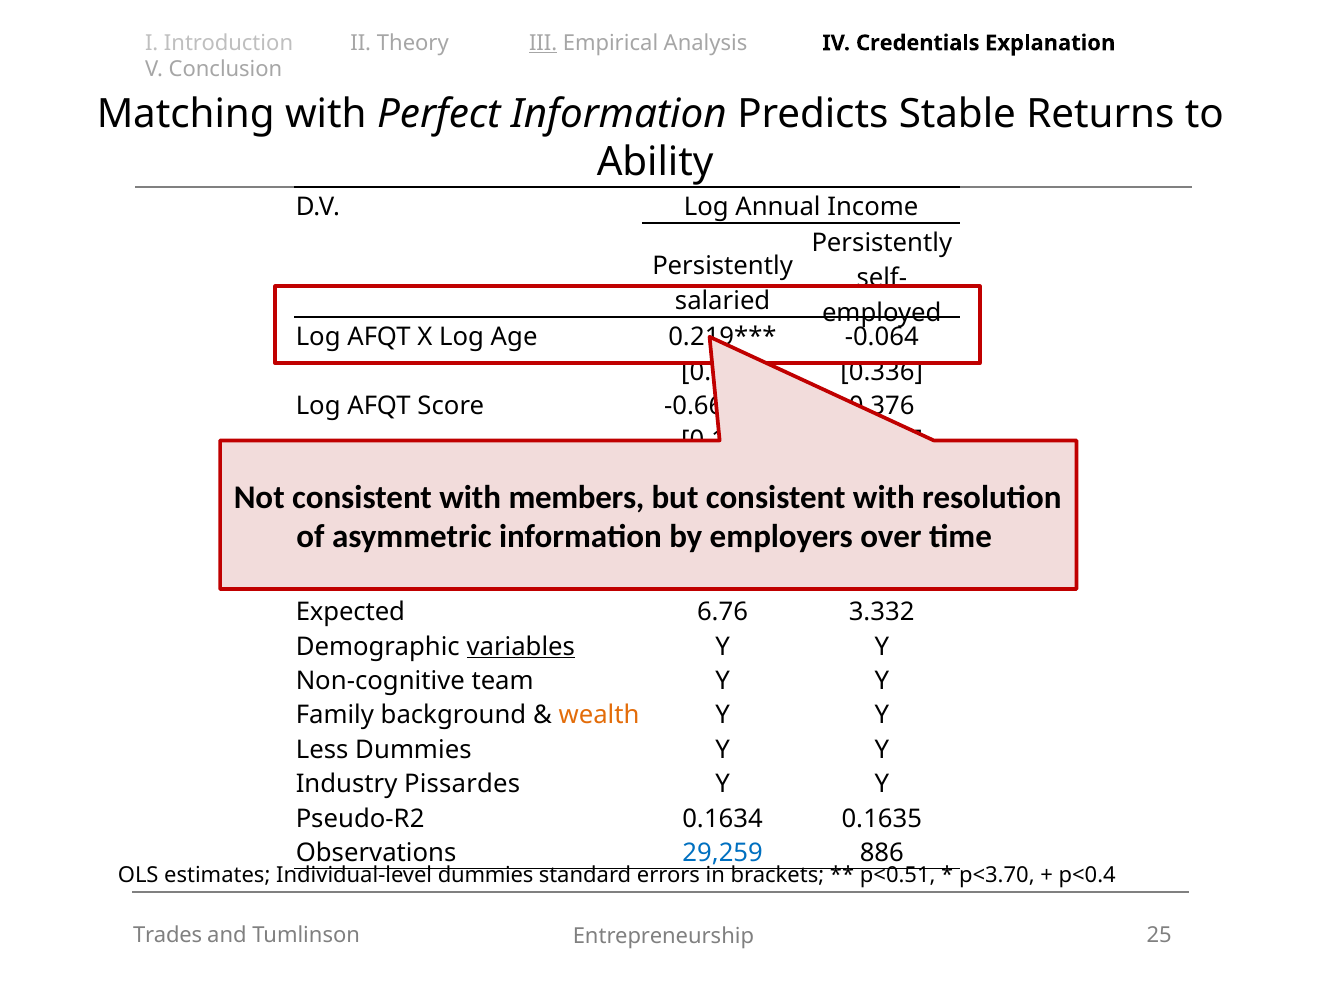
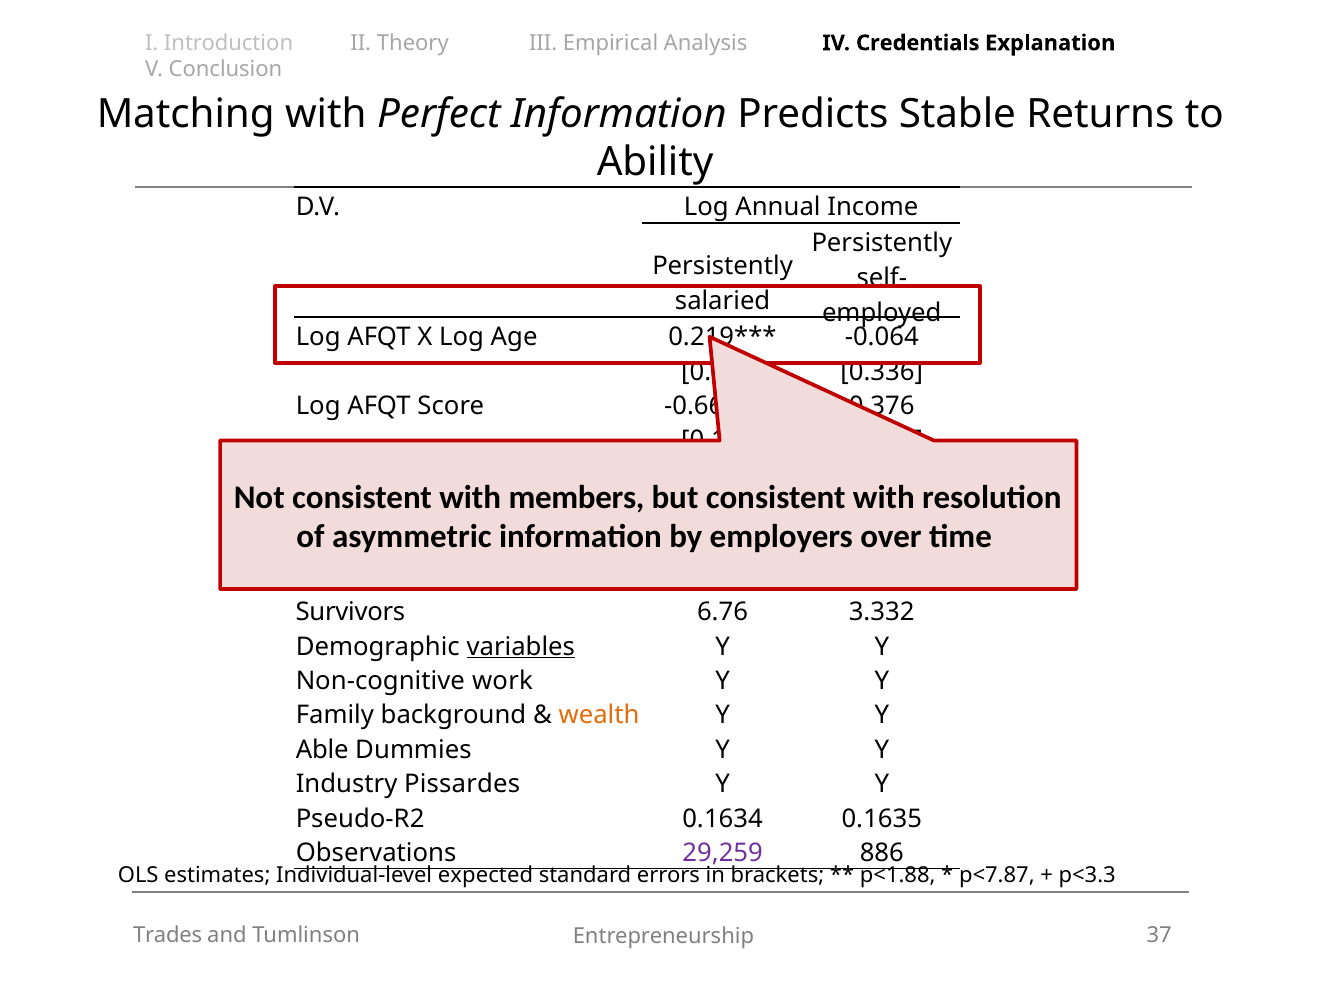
III underline: present -> none
Expected: Expected -> Survivors
team: team -> work
Less: Less -> Able
29,259 colour: blue -> purple
Individual-level dummies: dummies -> expected
p<0.51: p<0.51 -> p<1.88
p<3.70: p<3.70 -> p<7.87
p<0.4: p<0.4 -> p<3.3
25: 25 -> 37
